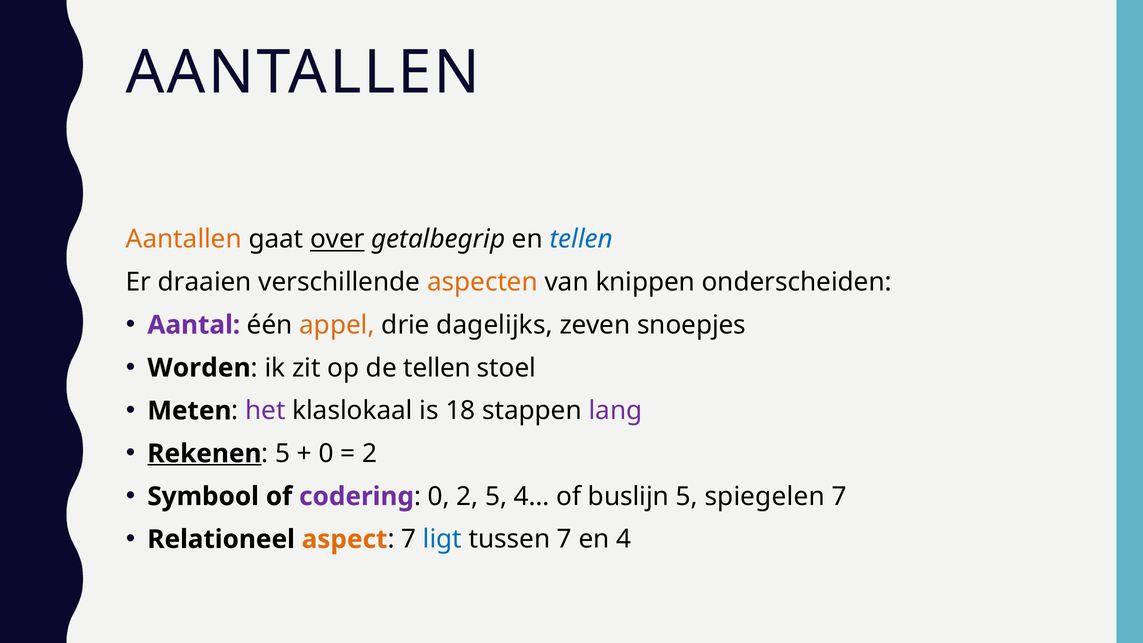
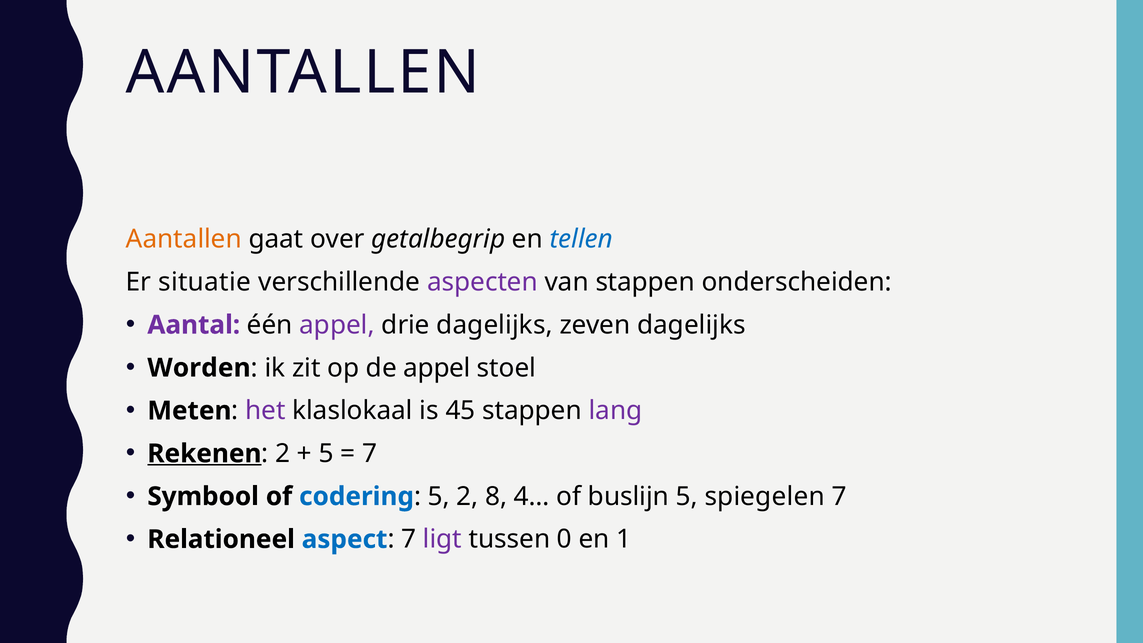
over underline: present -> none
draaien: draaien -> situatie
aspecten colour: orange -> purple
van knippen: knippen -> stappen
appel at (337, 325) colour: orange -> purple
zeven snoepjes: snoepjes -> dagelijks
de tellen: tellen -> appel
18: 18 -> 45
5 at (283, 454): 5 -> 2
0 at (326, 454): 0 -> 5
2 at (370, 454): 2 -> 7
codering colour: purple -> blue
0 at (439, 496): 0 -> 5
2 5: 5 -> 8
aspect colour: orange -> blue
ligt colour: blue -> purple
tussen 7: 7 -> 0
4: 4 -> 1
